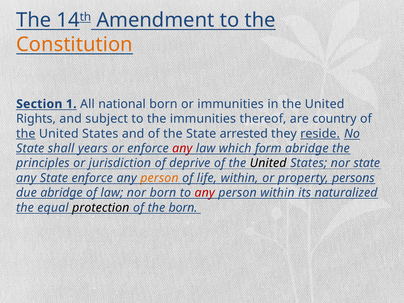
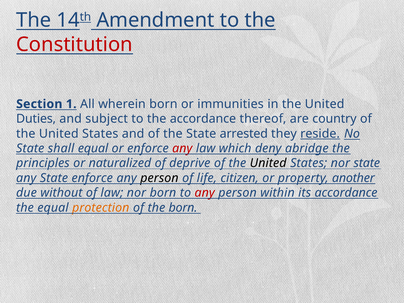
Constitution colour: orange -> red
national: national -> wherein
Rights: Rights -> Duties
the immunities: immunities -> accordance
the at (26, 134) underline: present -> none
shall years: years -> equal
form: form -> deny
jurisdiction: jurisdiction -> naturalized
person at (159, 178) colour: orange -> black
life within: within -> citizen
persons: persons -> another
due abridge: abridge -> without
its naturalized: naturalized -> accordance
protection colour: black -> orange
